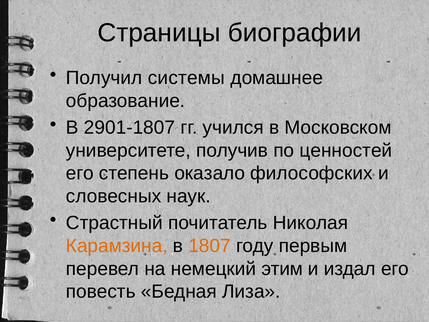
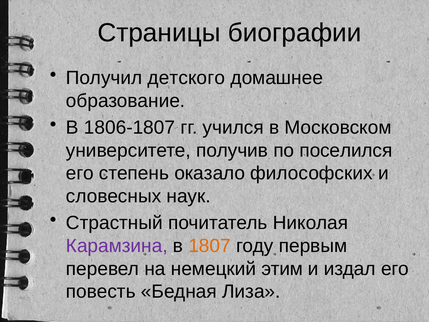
системы: системы -> детского
2901-1807: 2901-1807 -> 1806-1807
ценностей: ценностей -> поселился
Карамзина colour: orange -> purple
